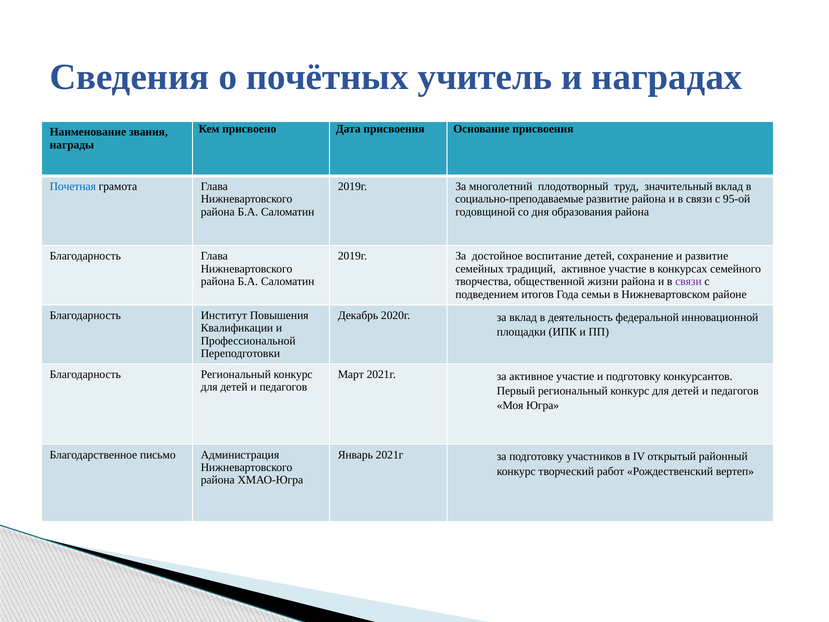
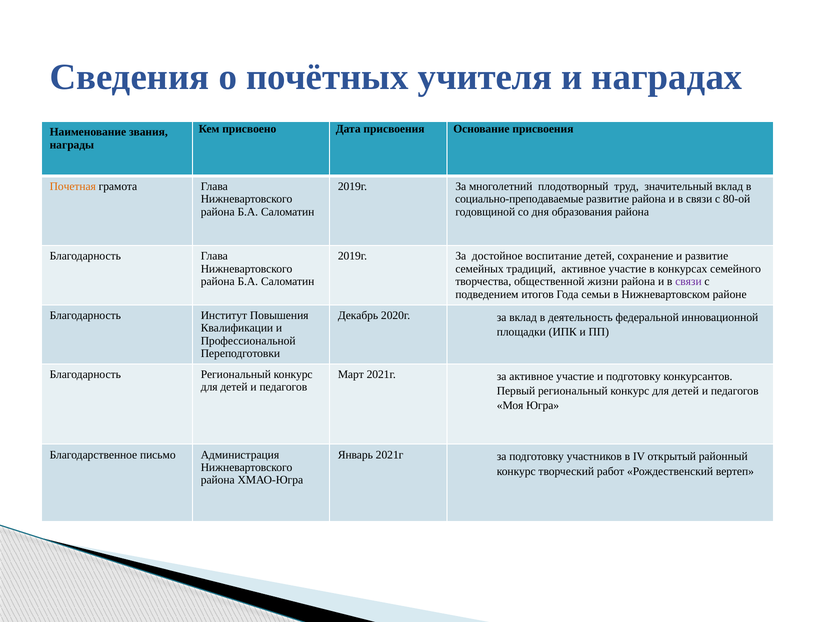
учитель: учитель -> учителя
Почетная colour: blue -> orange
95-ой: 95-ой -> 80-ой
